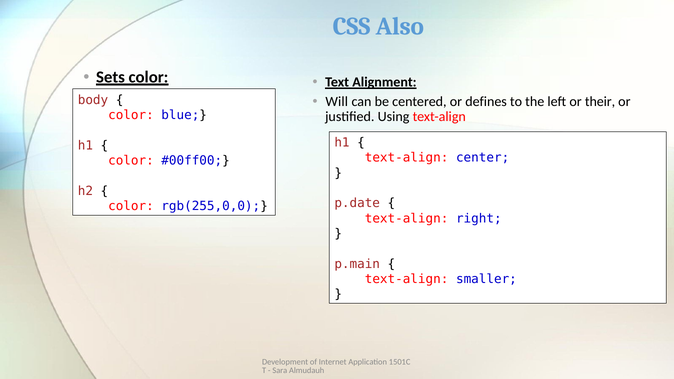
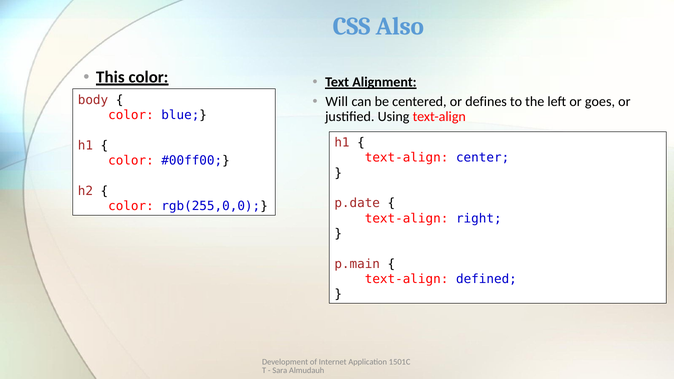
Sets: Sets -> This
their: their -> goes
smaller: smaller -> defined
